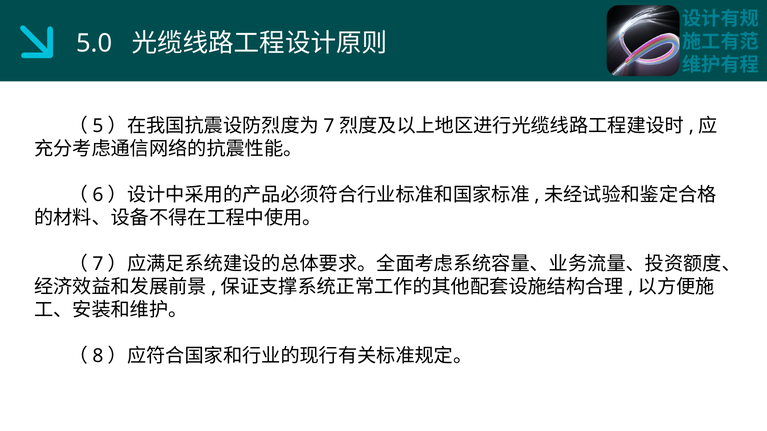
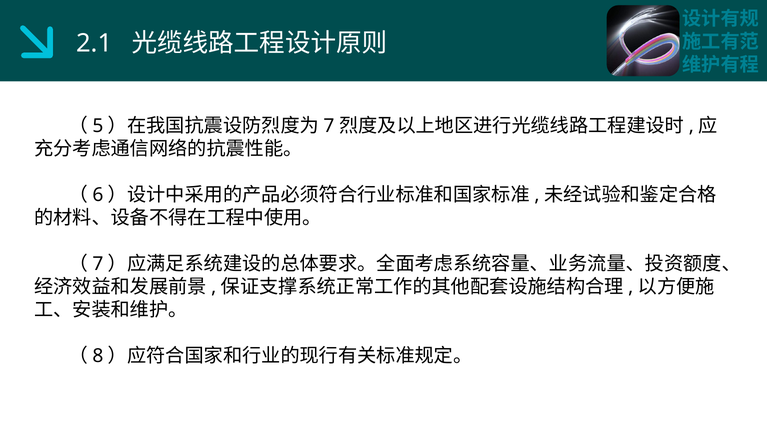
5.0: 5.0 -> 2.1
